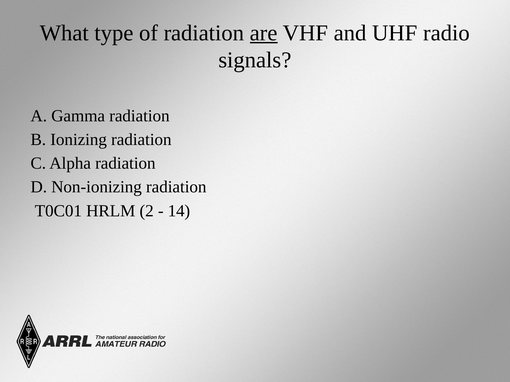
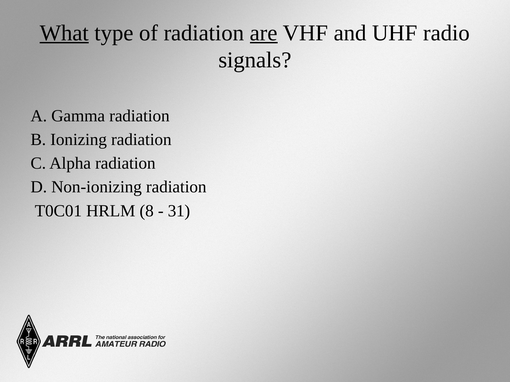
What underline: none -> present
2: 2 -> 8
14: 14 -> 31
